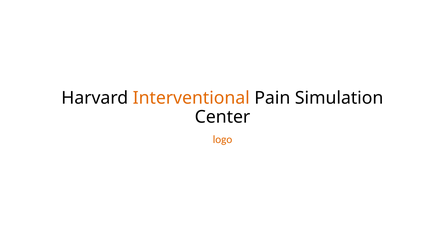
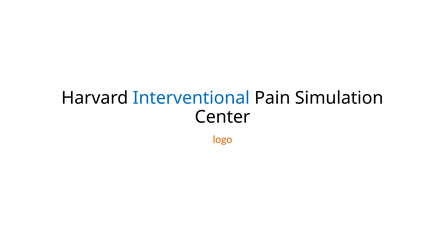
Interventional colour: orange -> blue
